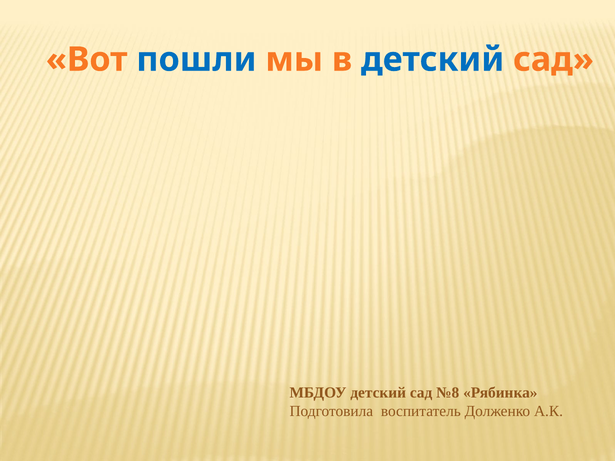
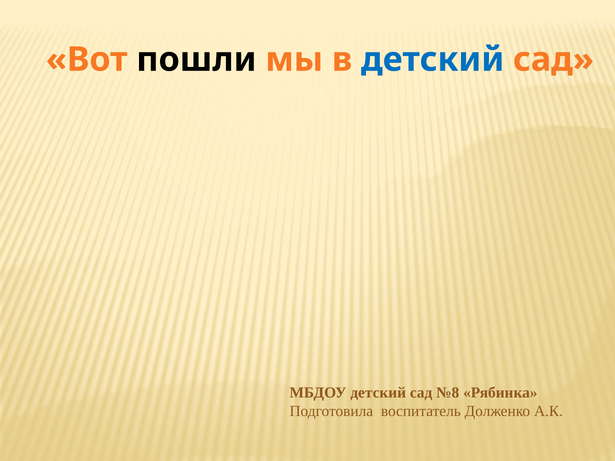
пошли colour: blue -> black
